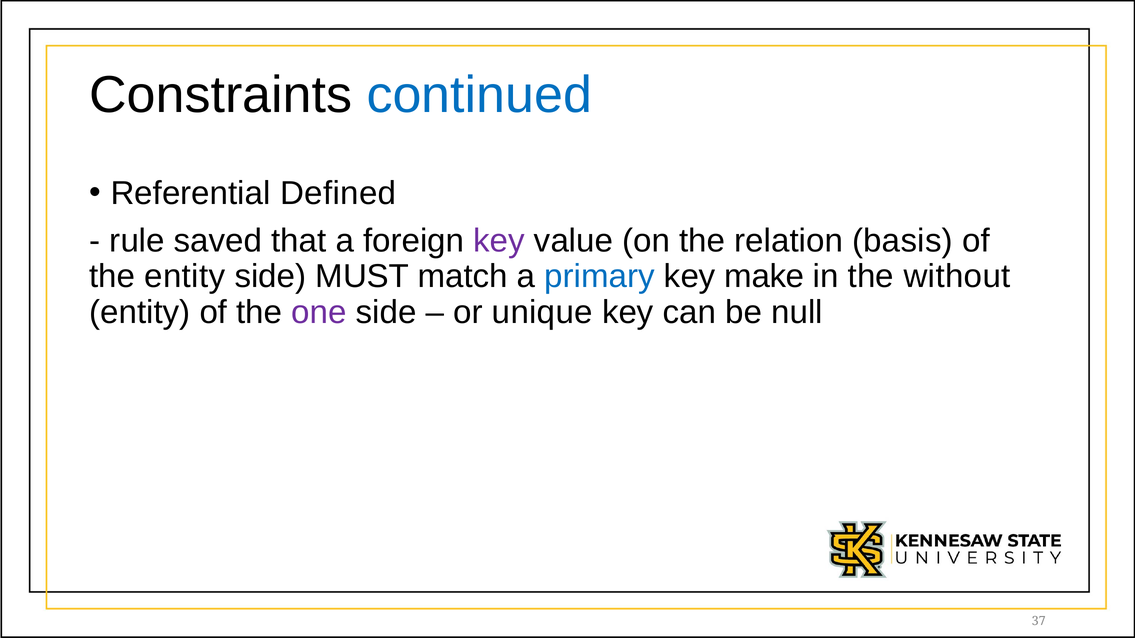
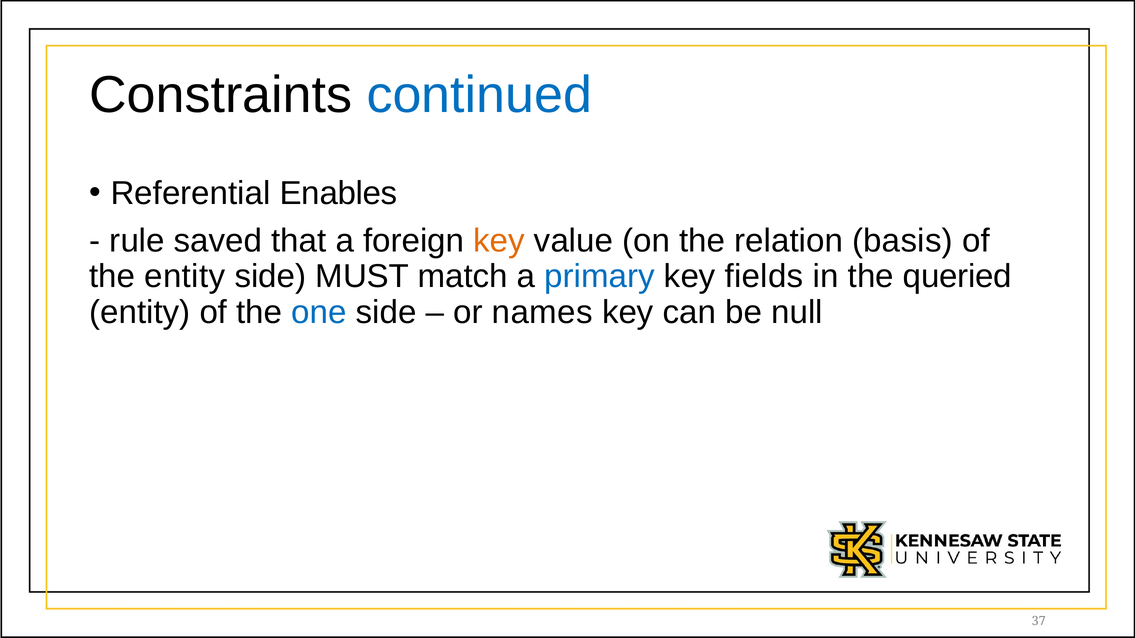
Defined: Defined -> Enables
key at (499, 241) colour: purple -> orange
make: make -> fields
without: without -> queried
one colour: purple -> blue
unique: unique -> names
